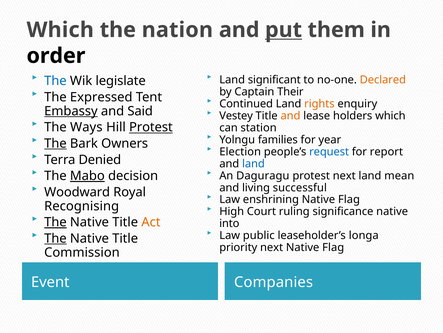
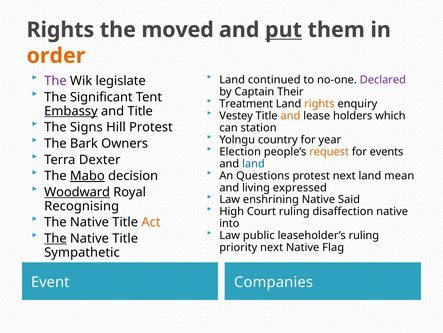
Which at (60, 30): Which -> Rights
nation: nation -> moved
order colour: black -> orange
significant: significant -> continued
Declared colour: orange -> purple
The at (55, 81) colour: blue -> purple
Expressed: Expressed -> Significant
Continued: Continued -> Treatment
and Said: Said -> Title
Ways: Ways -> Signs
Protest at (151, 127) underline: present -> none
families: families -> country
The at (55, 143) underline: present -> none
request colour: blue -> orange
report: report -> events
Denied: Denied -> Dexter
Daguragu: Daguragu -> Questions
successful: successful -> expressed
Woodward underline: none -> present
enshrining Native Flag: Flag -> Said
significance: significance -> disaffection
The at (55, 222) underline: present -> none
leaseholder’s longa: longa -> ruling
Commission: Commission -> Sympathetic
